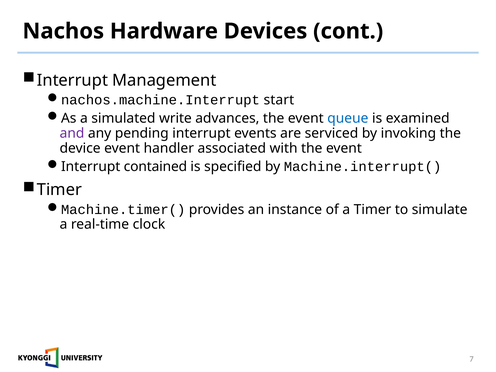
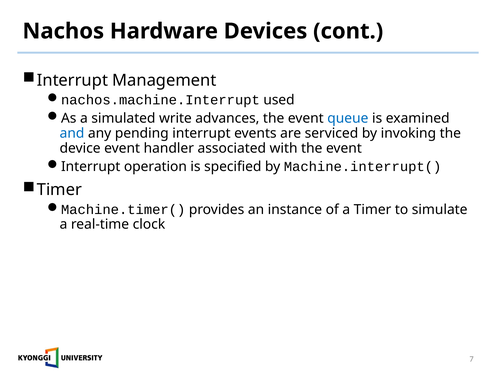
start: start -> used
and colour: purple -> blue
contained: contained -> operation
